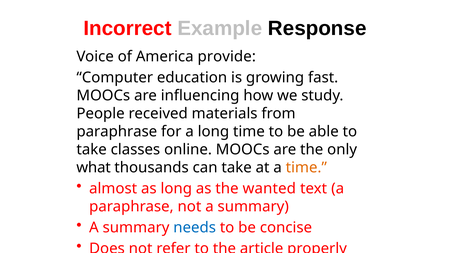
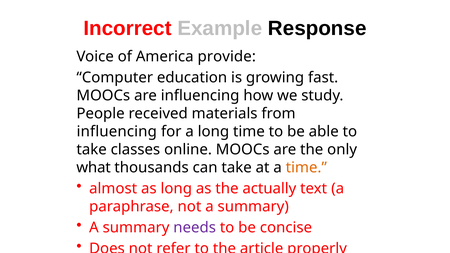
paraphrase at (117, 132): paraphrase -> influencing
wanted: wanted -> actually
needs colour: blue -> purple
